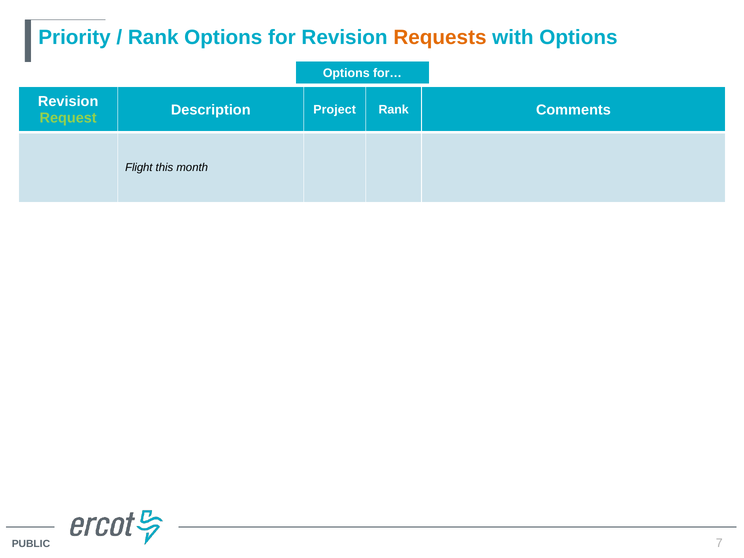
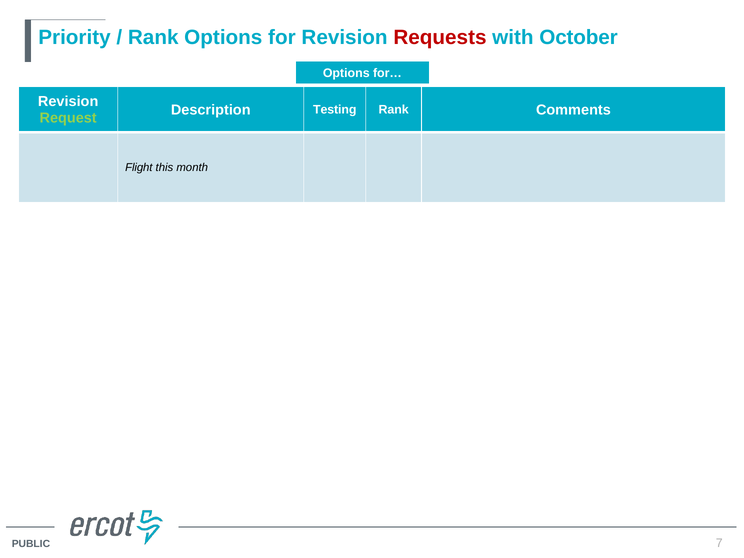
Requests colour: orange -> red
with Options: Options -> October
Project: Project -> Testing
